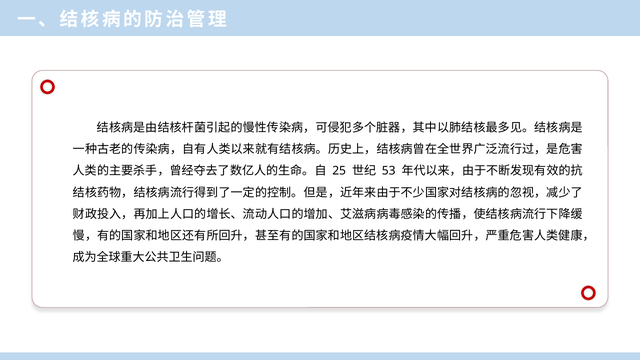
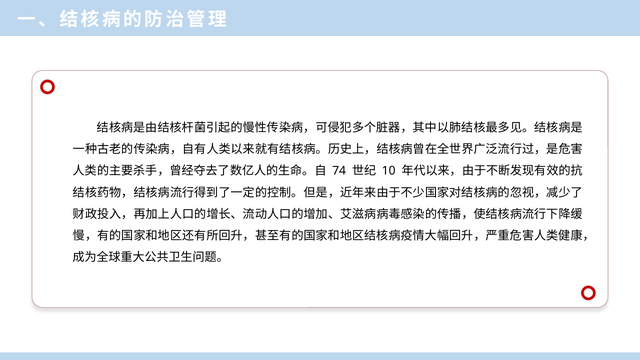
25: 25 -> 74
53: 53 -> 10
